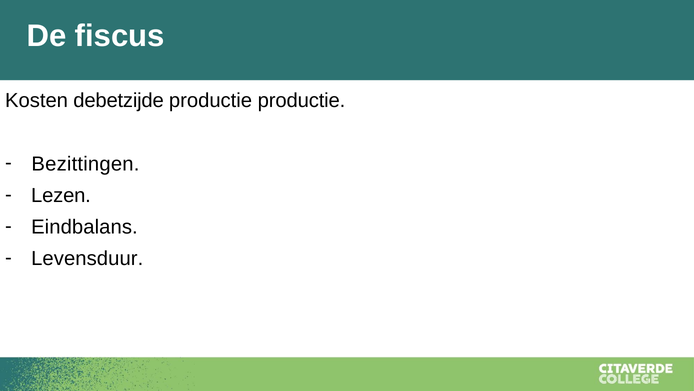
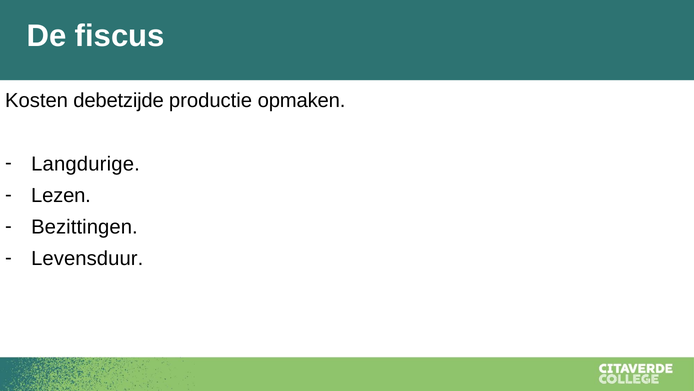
productie productie: productie -> opmaken
Bezittingen: Bezittingen -> Langdurige
Eindbalans: Eindbalans -> Bezittingen
